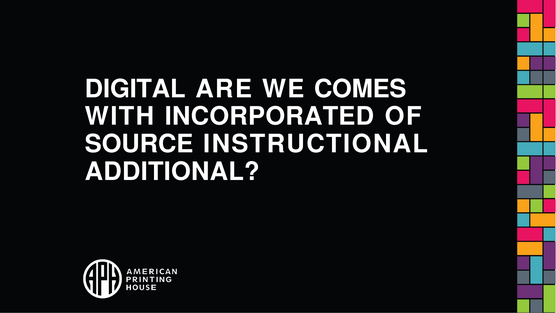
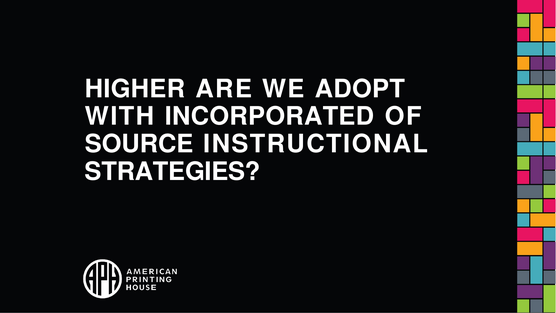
DIGITAL: DIGITAL -> HIGHER
COMES: COMES -> ADOPT
ADDITIONAL: ADDITIONAL -> STRATEGIES
